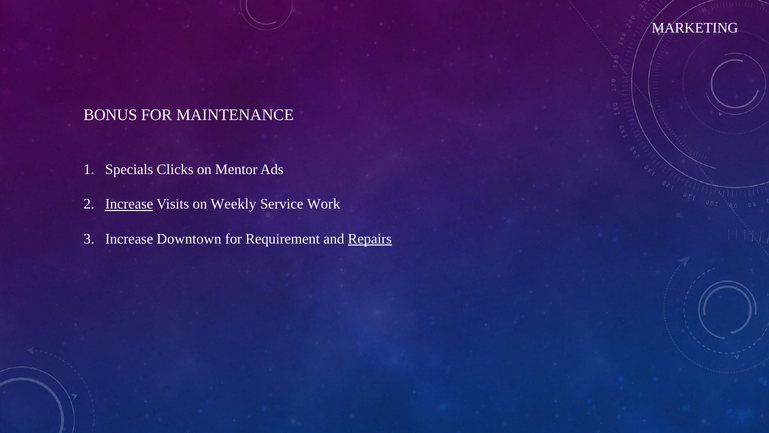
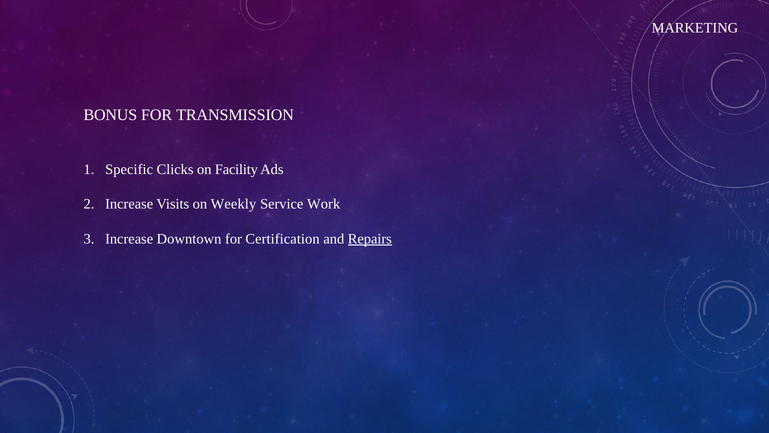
MAINTENANCE: MAINTENANCE -> TRANSMISSION
Specials: Specials -> Specific
Mentor: Mentor -> Facility
Increase at (129, 204) underline: present -> none
Requirement: Requirement -> Certification
